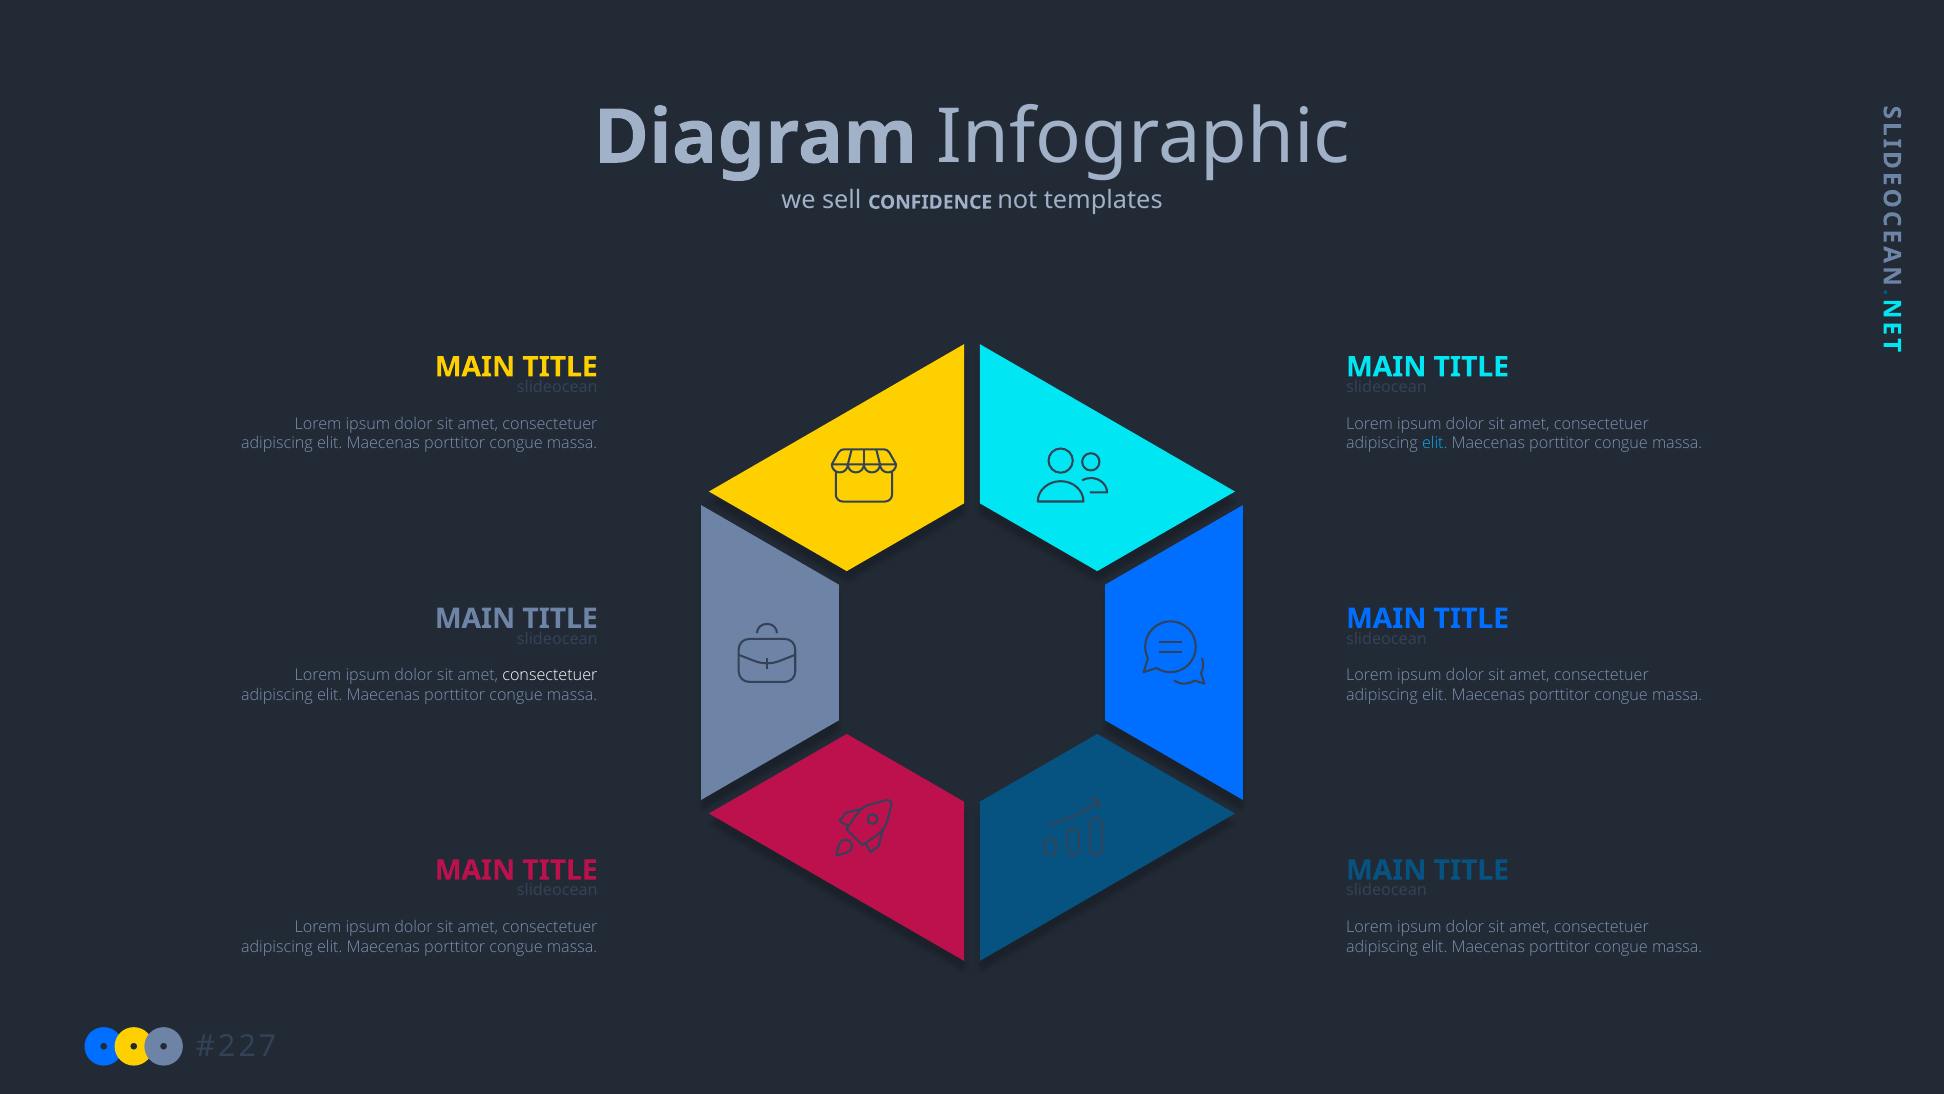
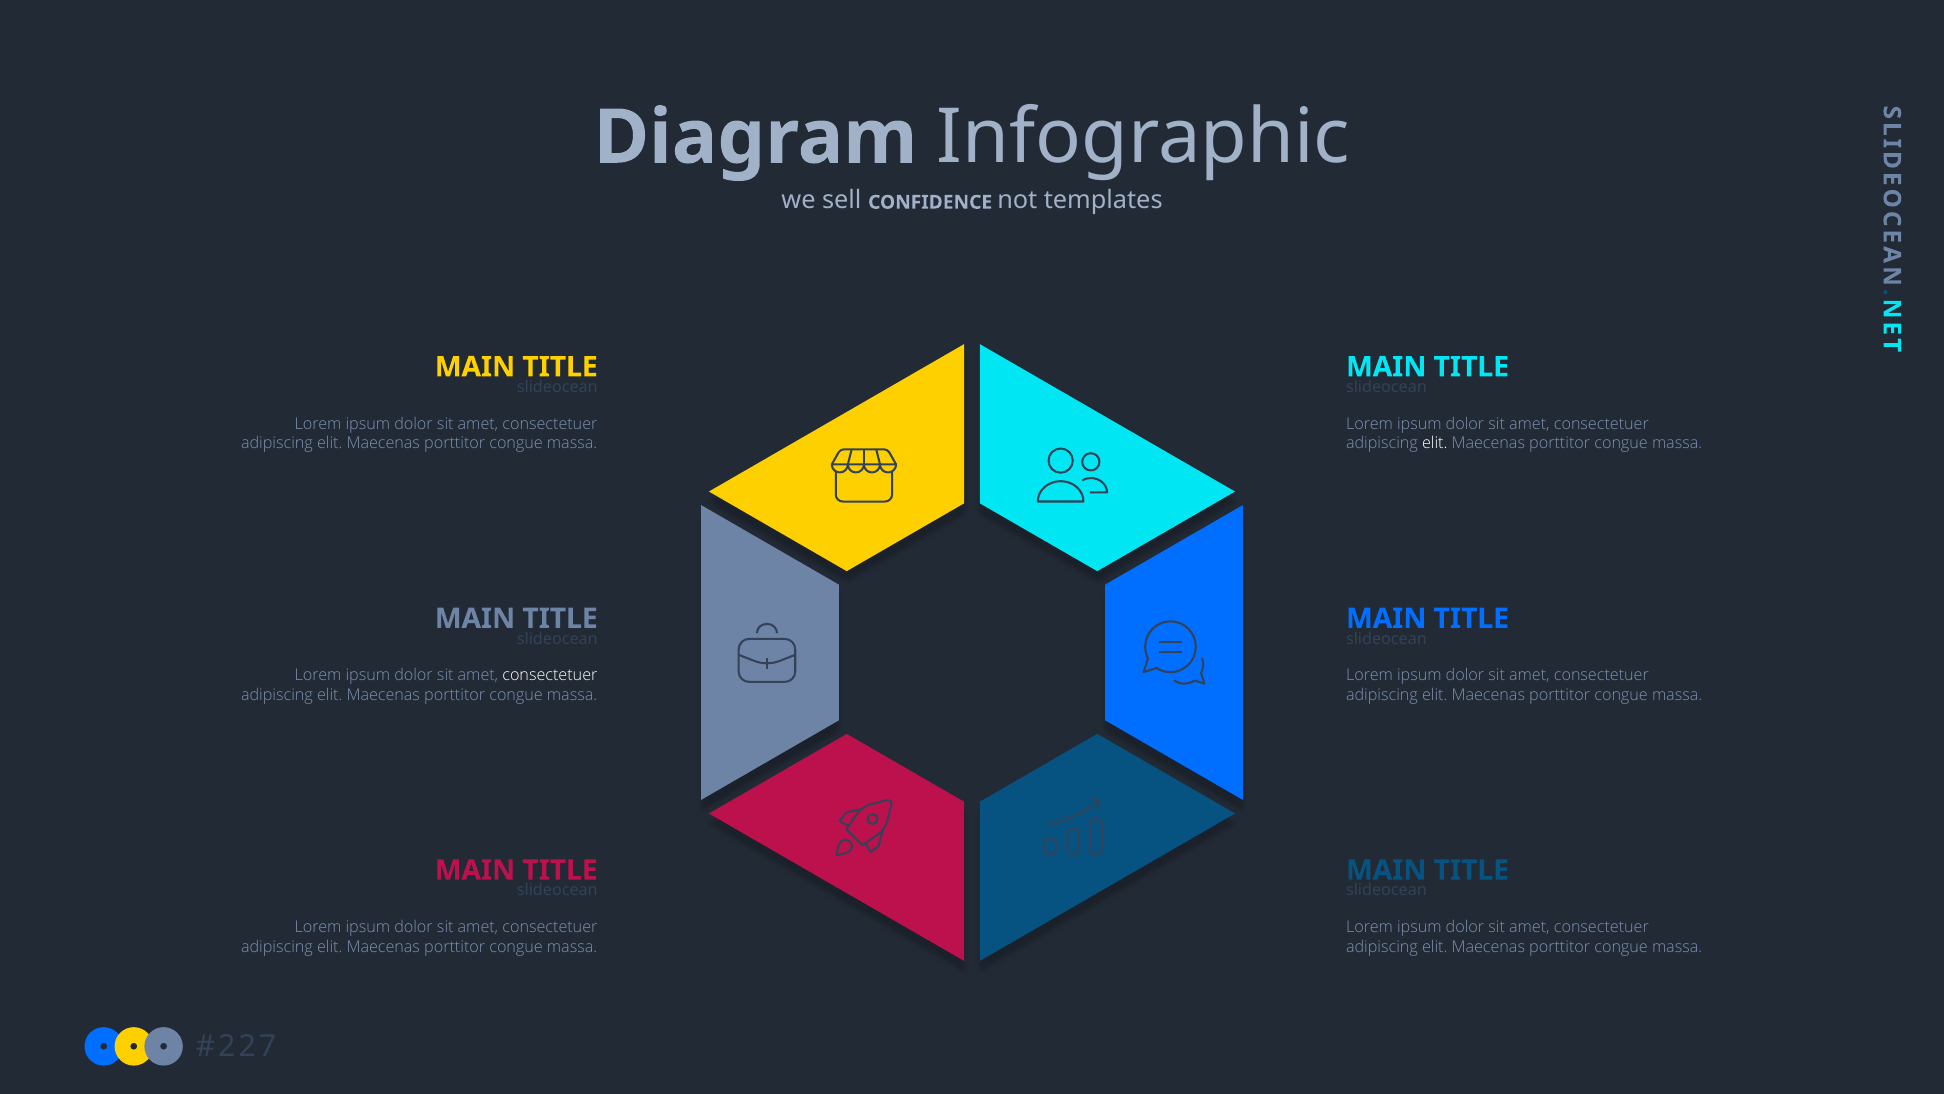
elit at (1435, 443) colour: light blue -> white
